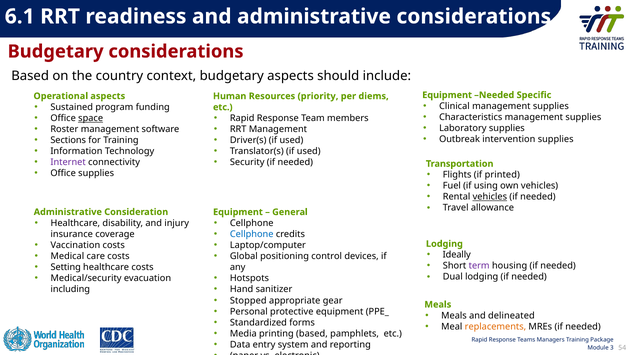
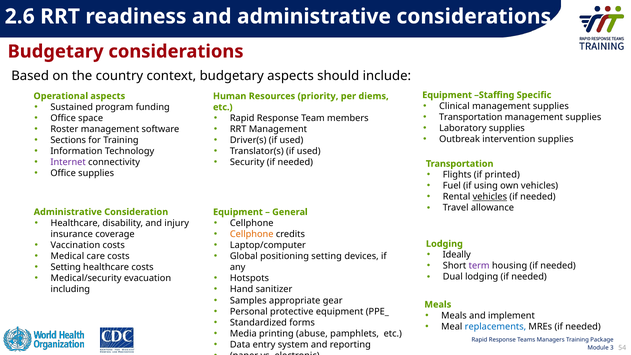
6.1: 6.1 -> 2.6
Equipment Needed: Needed -> Staffing
Characteristics at (471, 117): Characteristics -> Transportation
space underline: present -> none
Cellphone at (252, 234) colour: blue -> orange
positioning control: control -> setting
Stopped: Stopped -> Samples
delineated: delineated -> implement
replacements colour: orange -> blue
printing based: based -> abuse
